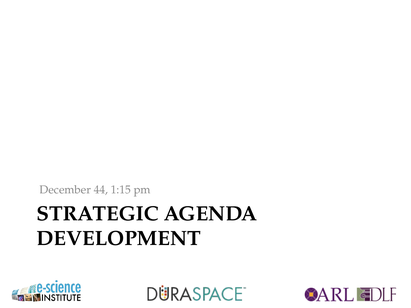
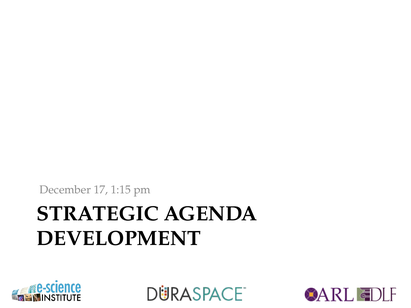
44: 44 -> 17
